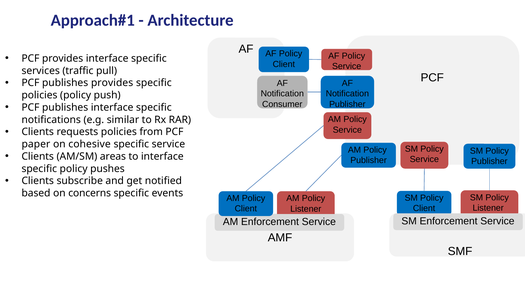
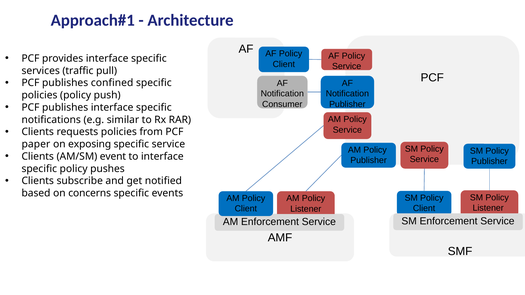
publishes provides: provides -> confined
cohesive: cohesive -> exposing
areas: areas -> event
